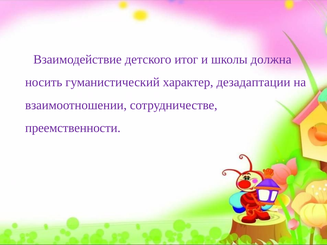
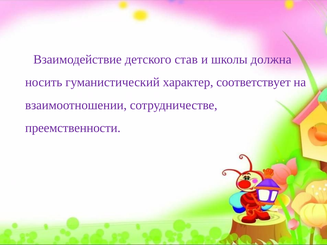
итог: итог -> став
дезадаптации: дезадаптации -> соответствует
